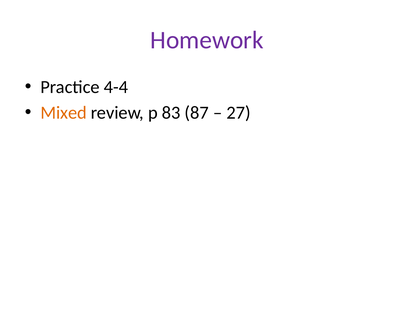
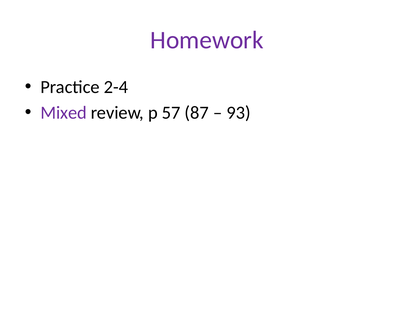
4-4: 4-4 -> 2-4
Mixed colour: orange -> purple
83: 83 -> 57
27: 27 -> 93
